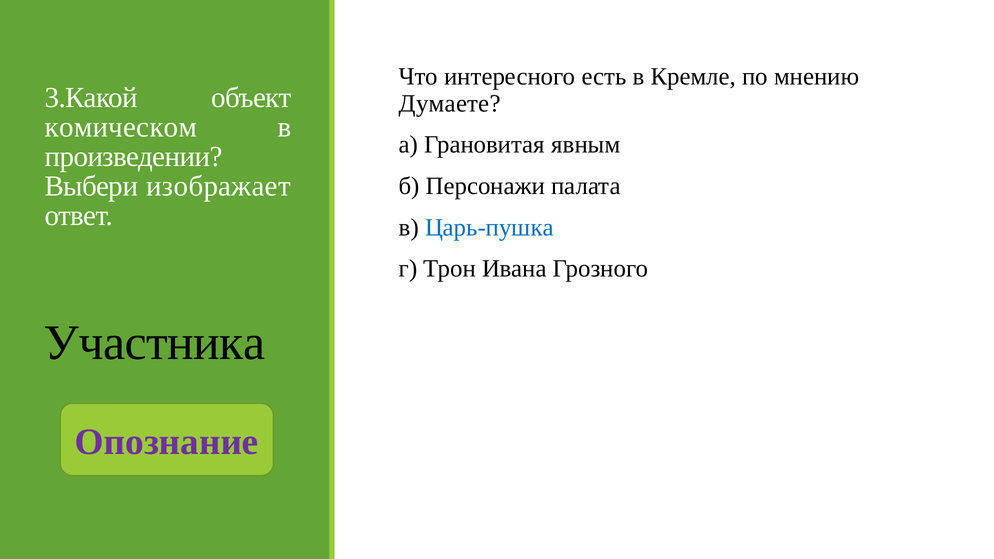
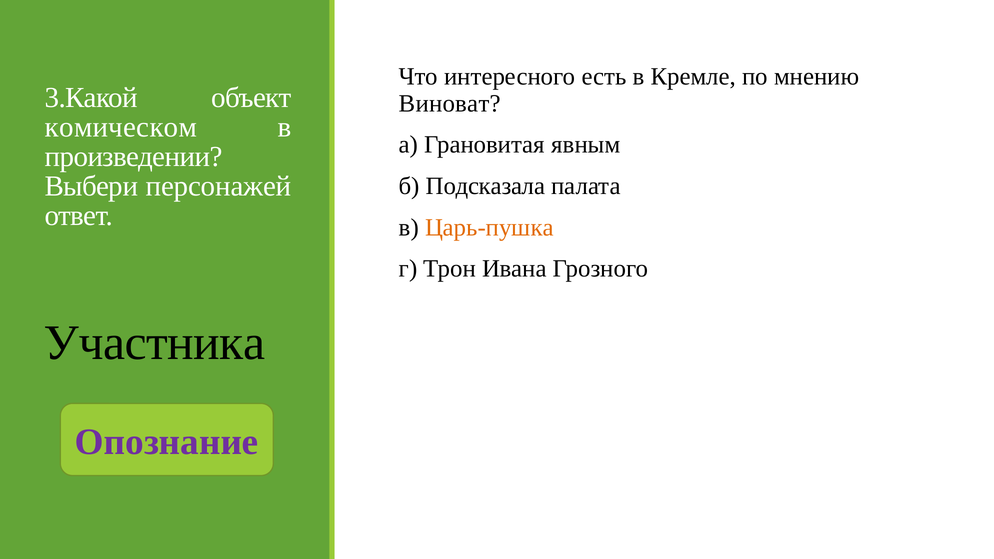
Думаете: Думаете -> Виноват
изображает: изображает -> персонажей
Персонажи: Персонажи -> Подсказала
Царь-пушка colour: blue -> orange
